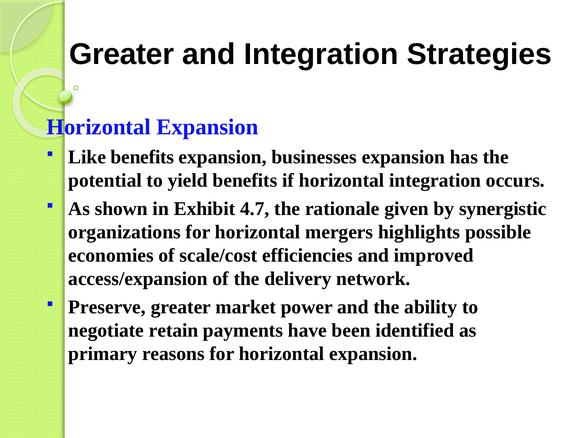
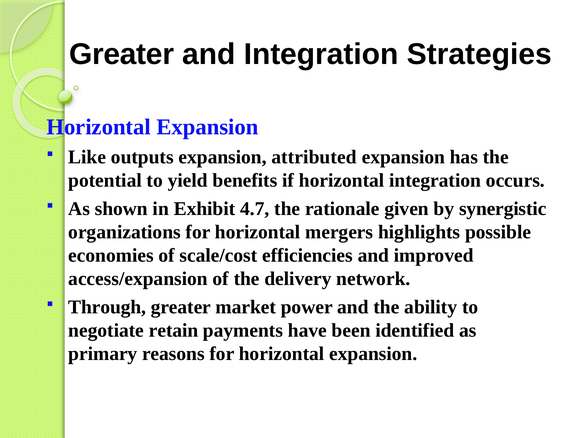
Like benefits: benefits -> outputs
businesses: businesses -> attributed
Preserve: Preserve -> Through
